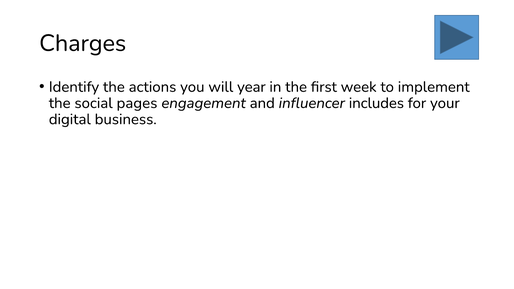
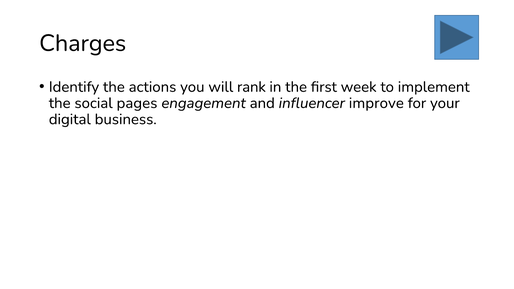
year: year -> rank
includes: includes -> improve
